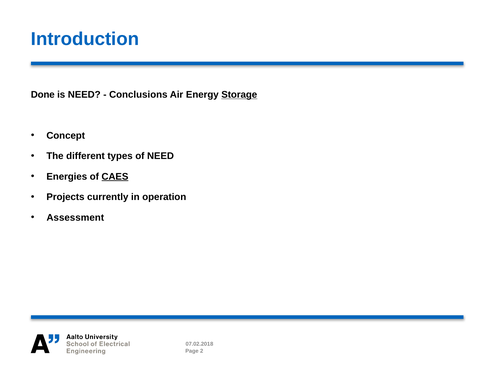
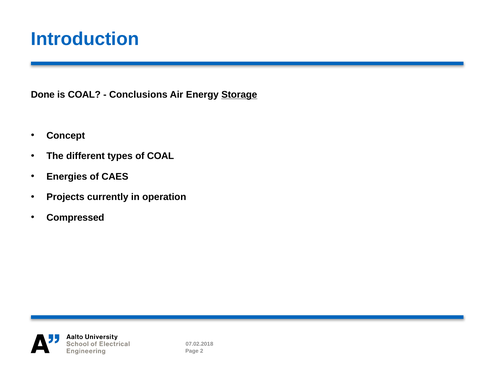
is NEED: NEED -> COAL
of NEED: NEED -> COAL
CAES underline: present -> none
Assessment: Assessment -> Compressed
